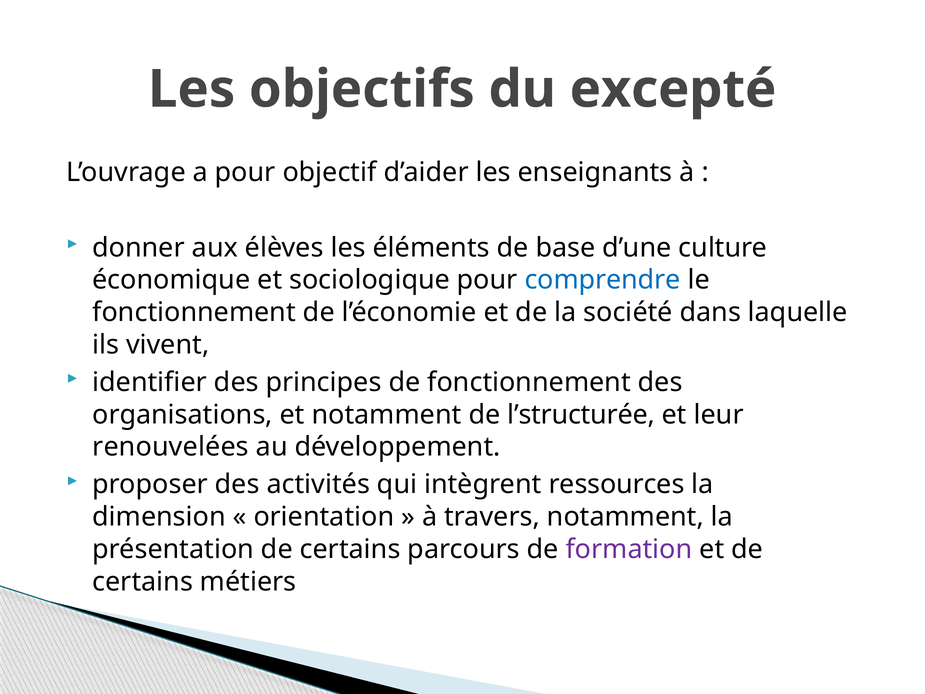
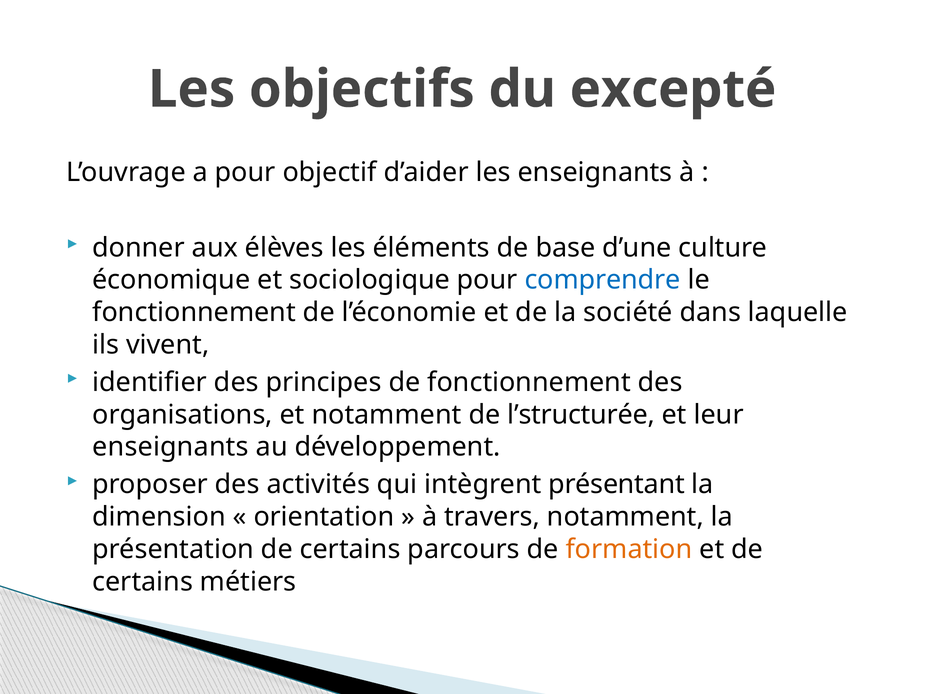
renouvelées at (171, 447): renouvelées -> enseignants
ressources: ressources -> présentant
formation colour: purple -> orange
